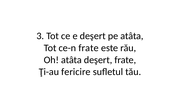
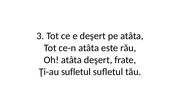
ce-n frate: frate -> atâta
Ţi-au fericire: fericire -> sufletul
